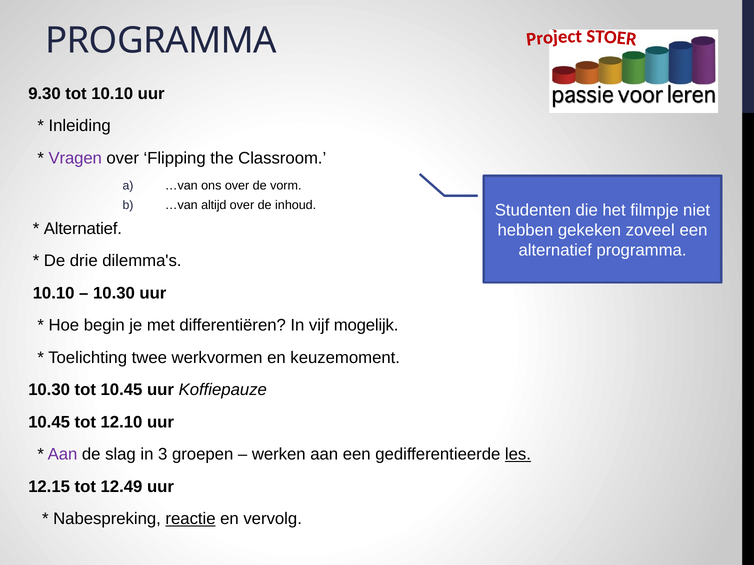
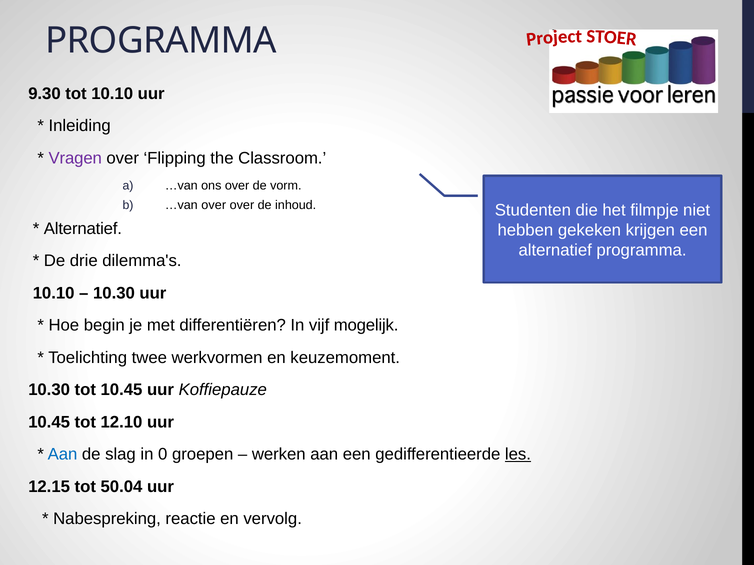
…van altijd: altijd -> over
zoveel: zoveel -> krijgen
Aan at (63, 455) colour: purple -> blue
3: 3 -> 0
12.49: 12.49 -> 50.04
reactie underline: present -> none
